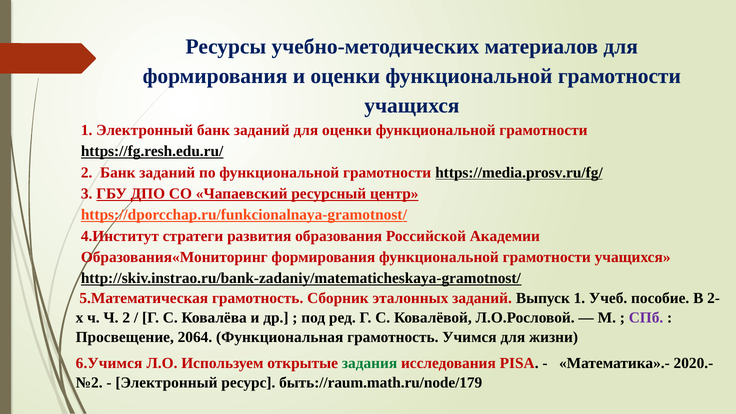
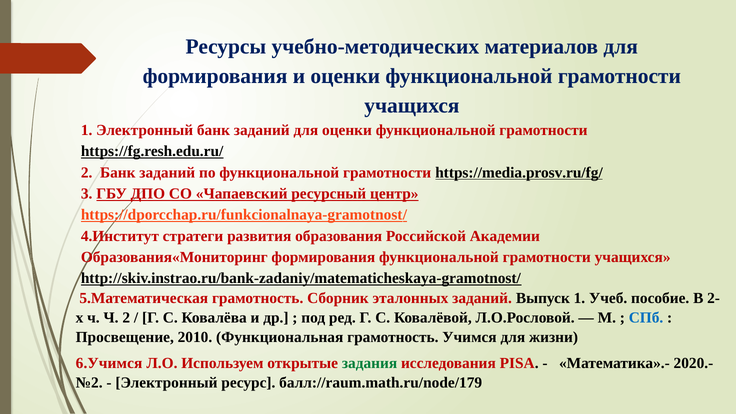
СПб colour: purple -> blue
2064: 2064 -> 2010
быть://raum.math.ru/node/179: быть://raum.math.ru/node/179 -> балл://raum.math.ru/node/179
